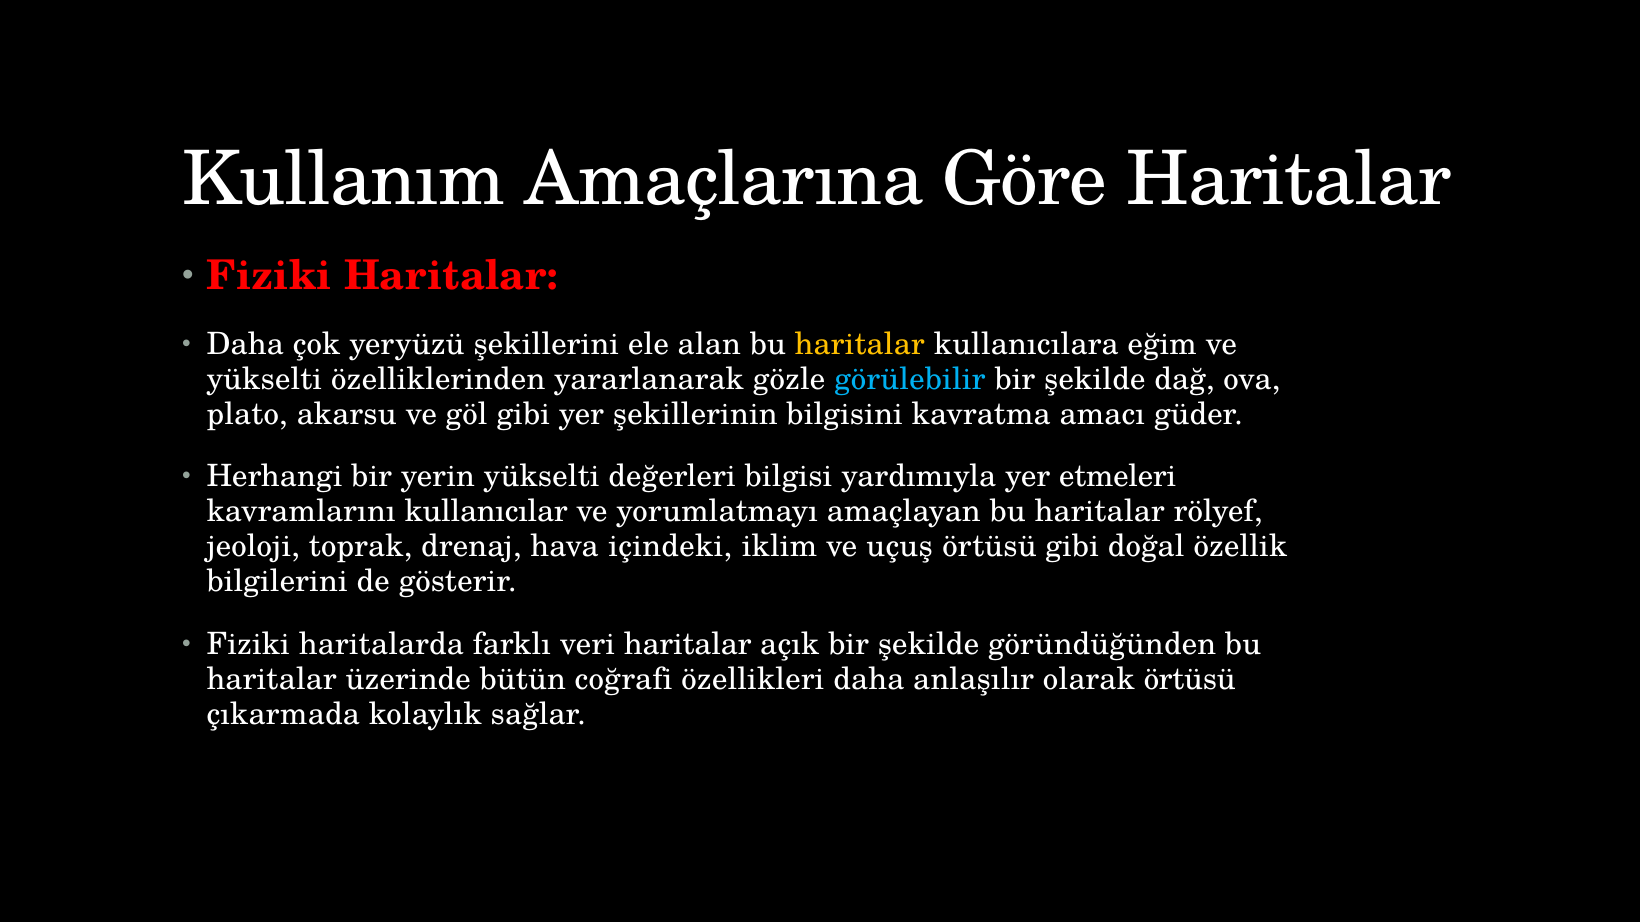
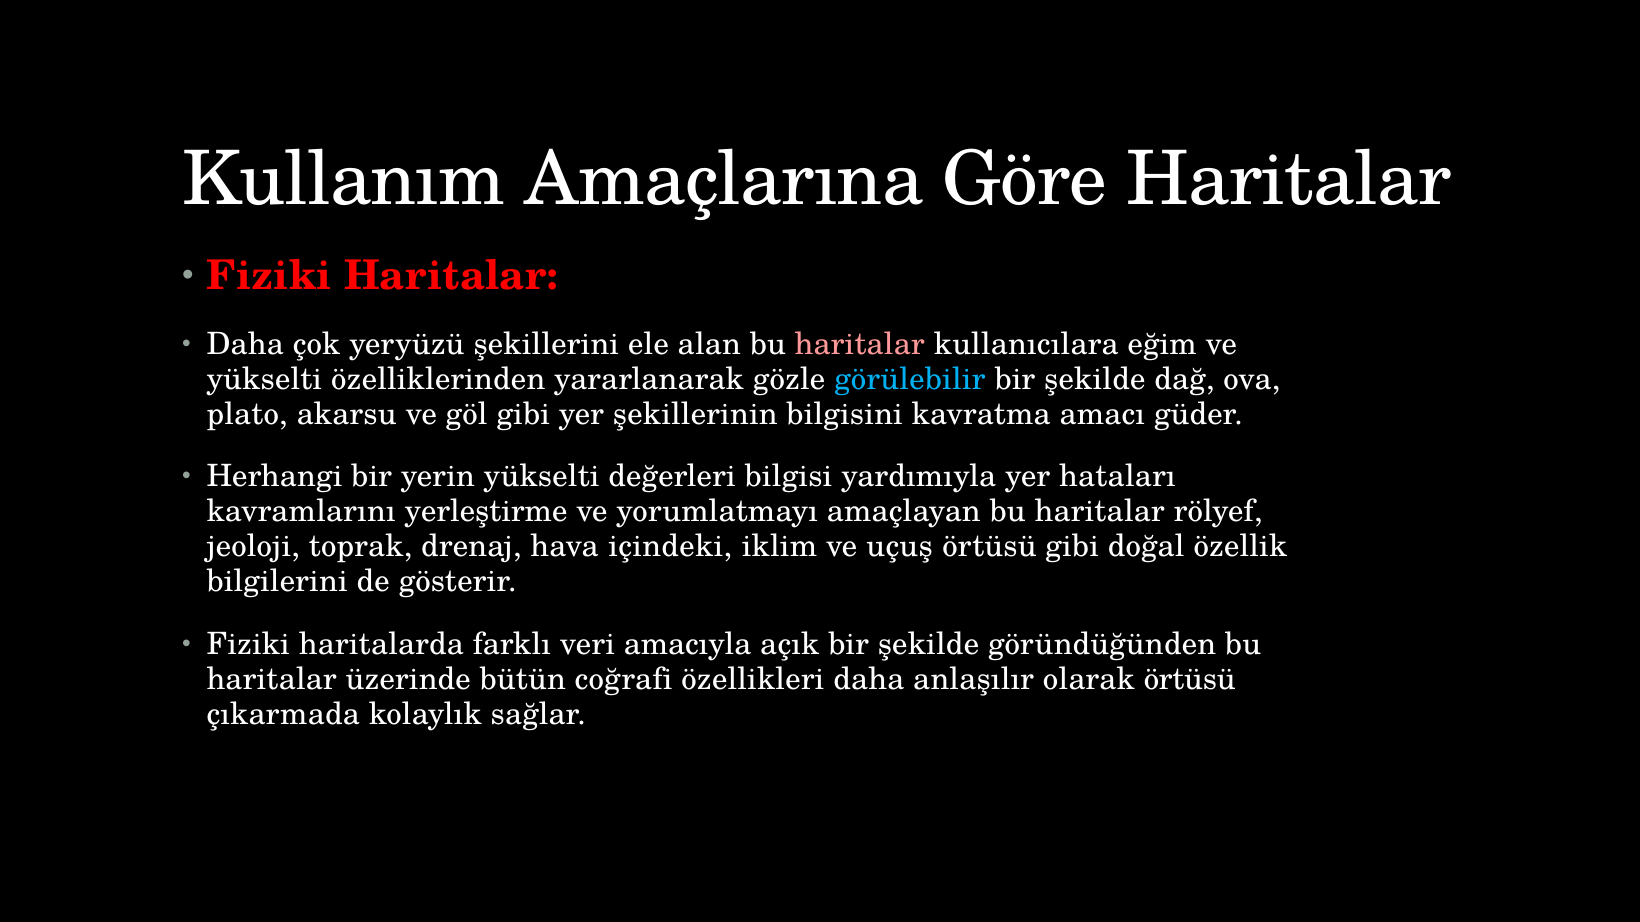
haritalar at (860, 344) colour: yellow -> pink
etmeleri: etmeleri -> hataları
kullanıcılar: kullanıcılar -> yerleştirme
veri haritalar: haritalar -> amacıyla
